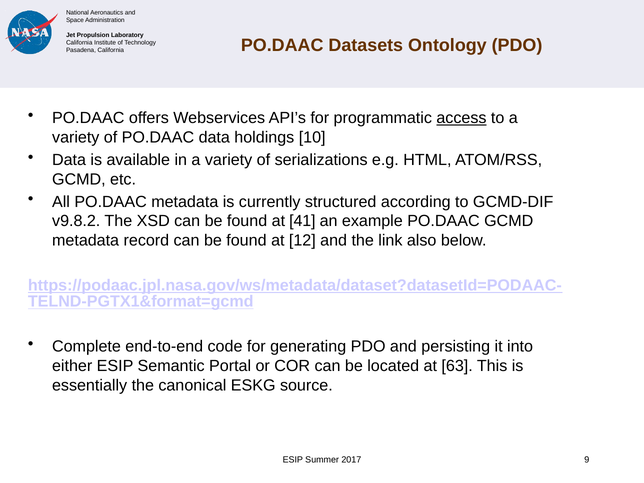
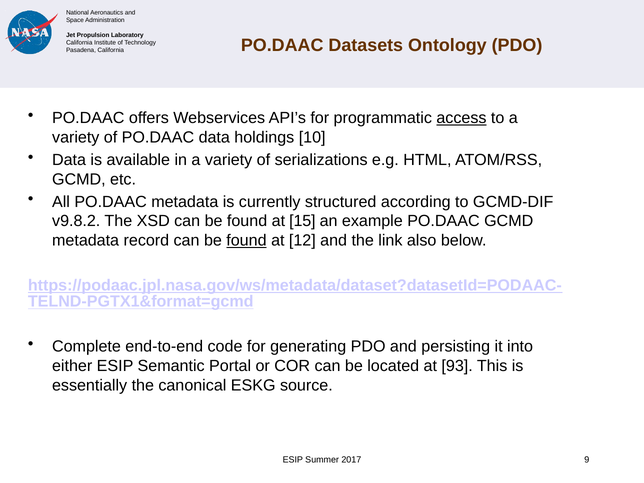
41: 41 -> 15
found at (246, 240) underline: none -> present
63: 63 -> 93
